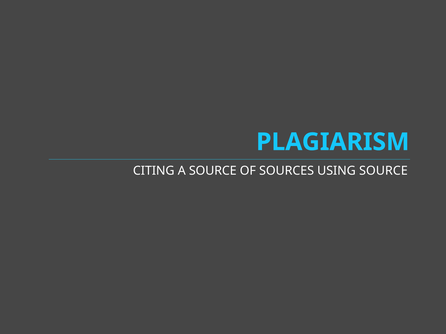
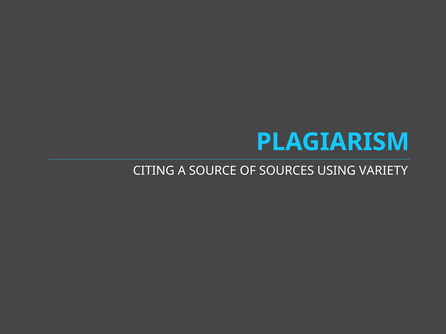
USING SOURCE: SOURCE -> VARIETY
